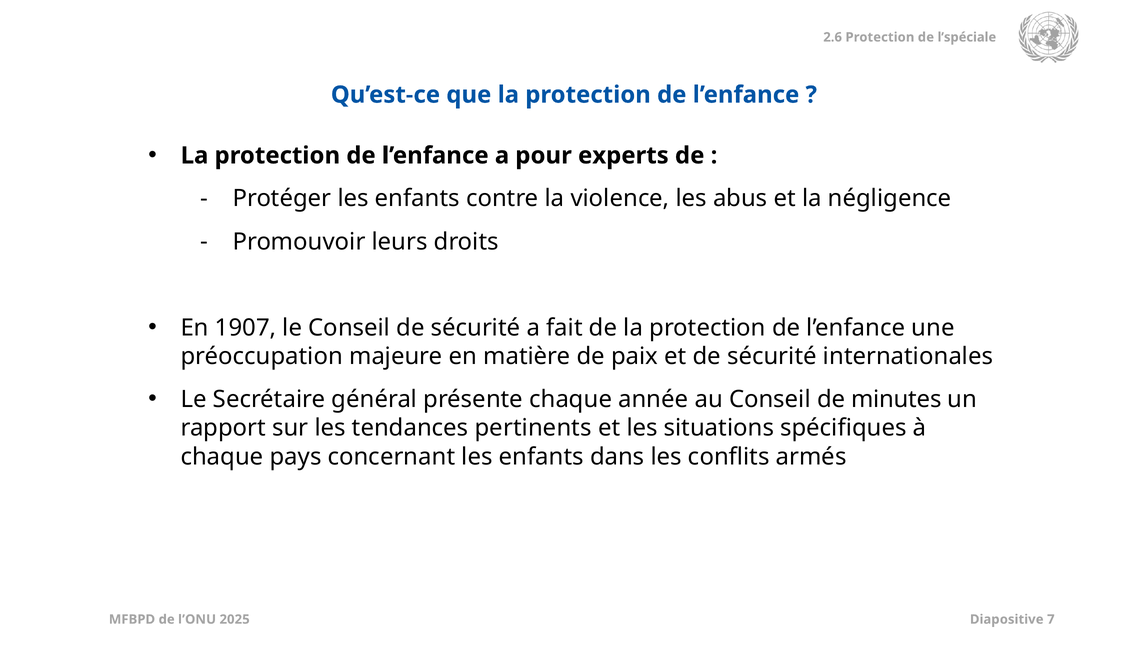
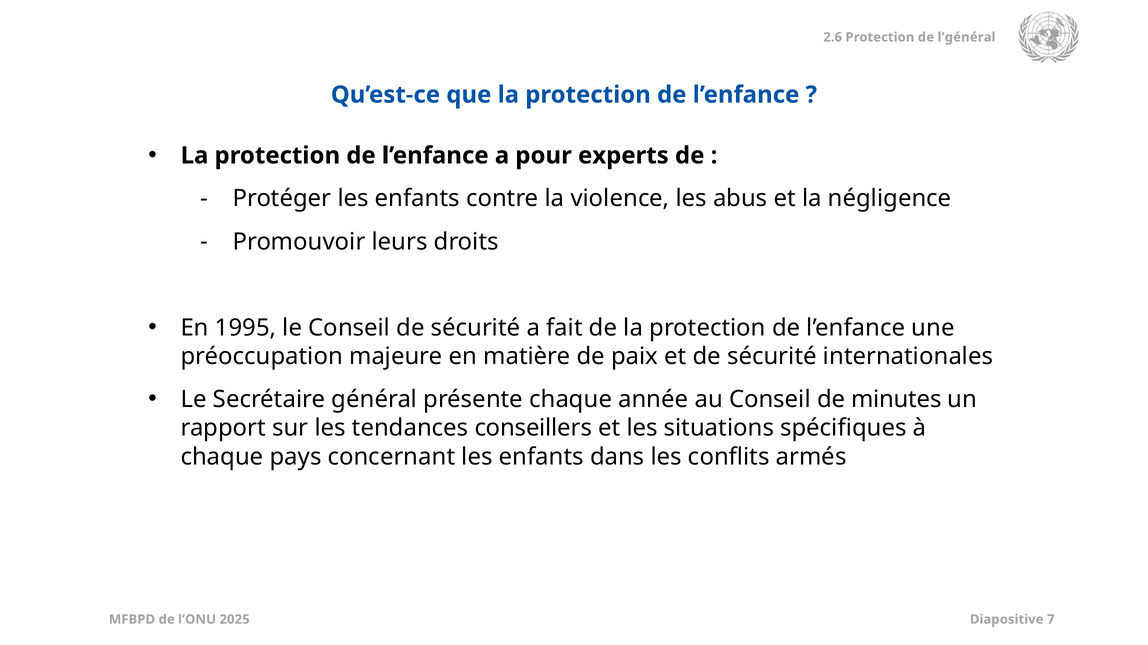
l’spéciale: l’spéciale -> l’général
1907: 1907 -> 1995
pertinents: pertinents -> conseillers
